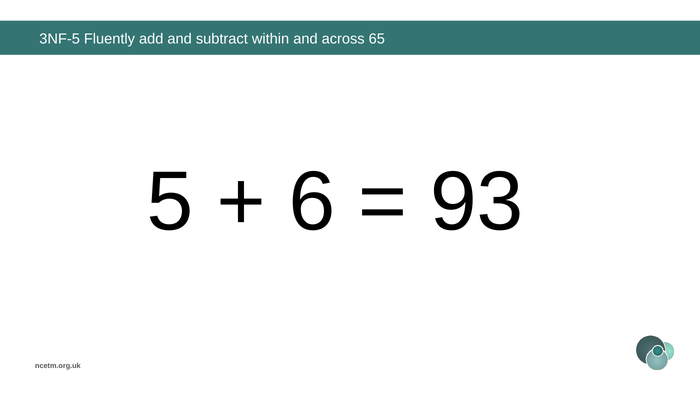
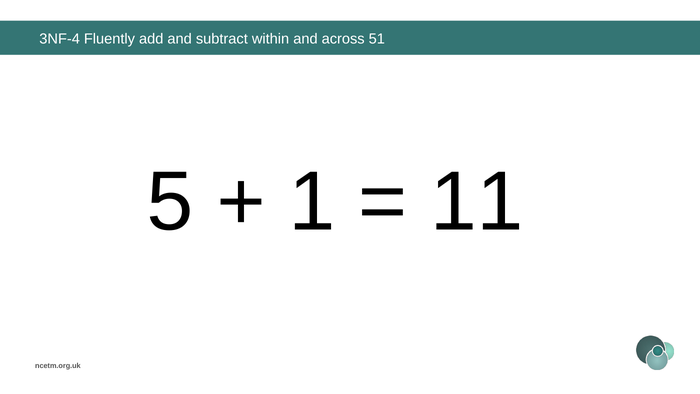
3NF-5: 3NF-5 -> 3NF-4
65: 65 -> 51
6: 6 -> 1
93: 93 -> 11
